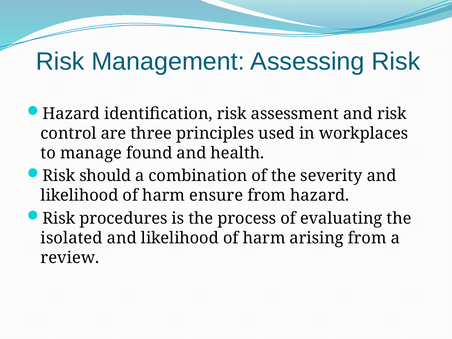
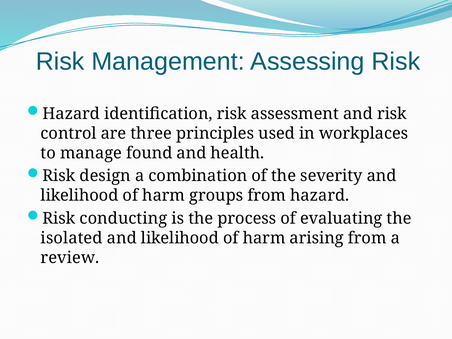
should: should -> design
ensure: ensure -> groups
procedures: procedures -> conducting
